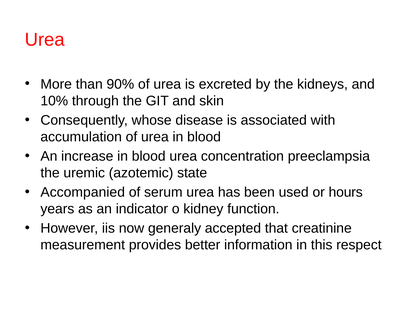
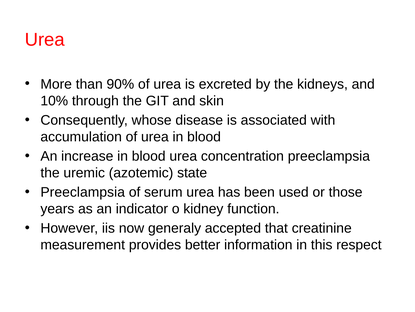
Accompanied at (83, 192): Accompanied -> Preeclampsia
hours: hours -> those
